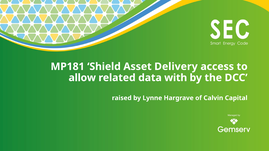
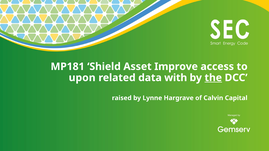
Delivery: Delivery -> Improve
allow: allow -> upon
the underline: none -> present
